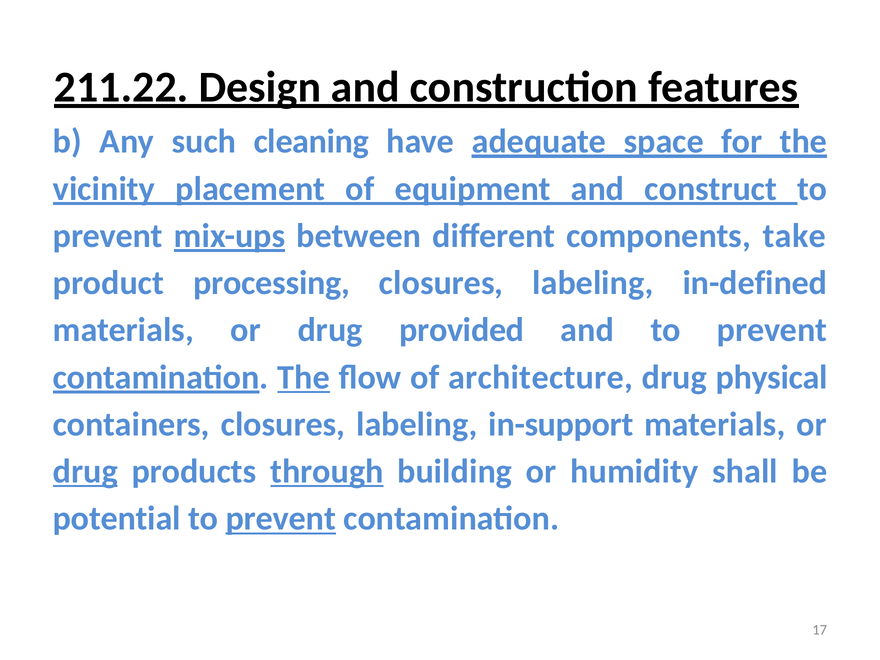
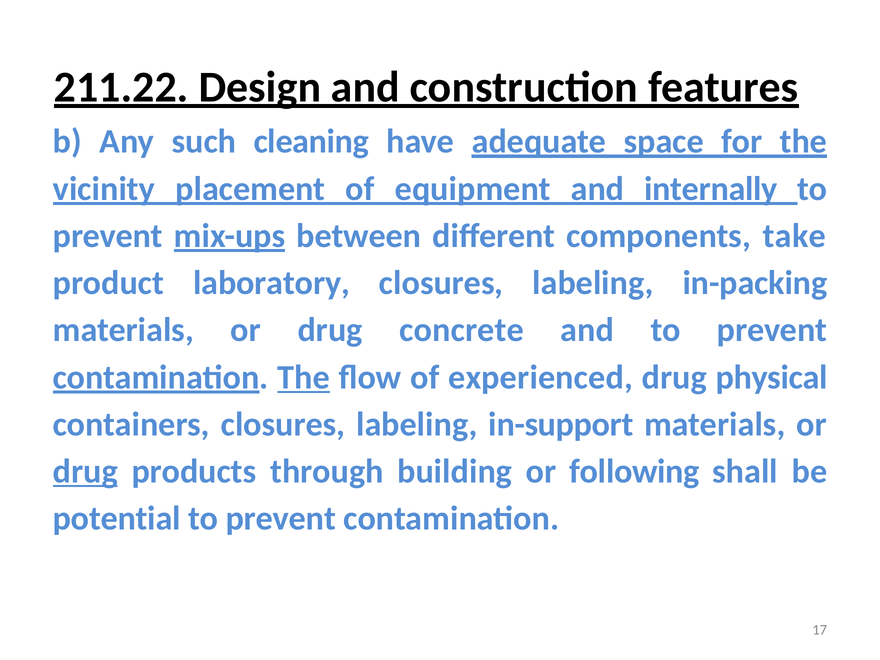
construct: construct -> internally
processing: processing -> laboratory
in-defined: in-defined -> in-packing
provided: provided -> concrete
architecture: architecture -> experienced
through underline: present -> none
humidity: humidity -> following
prevent at (281, 519) underline: present -> none
